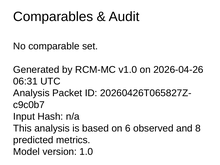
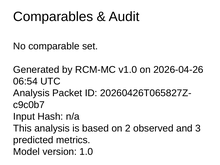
06:31: 06:31 -> 06:54
6: 6 -> 2
8: 8 -> 3
